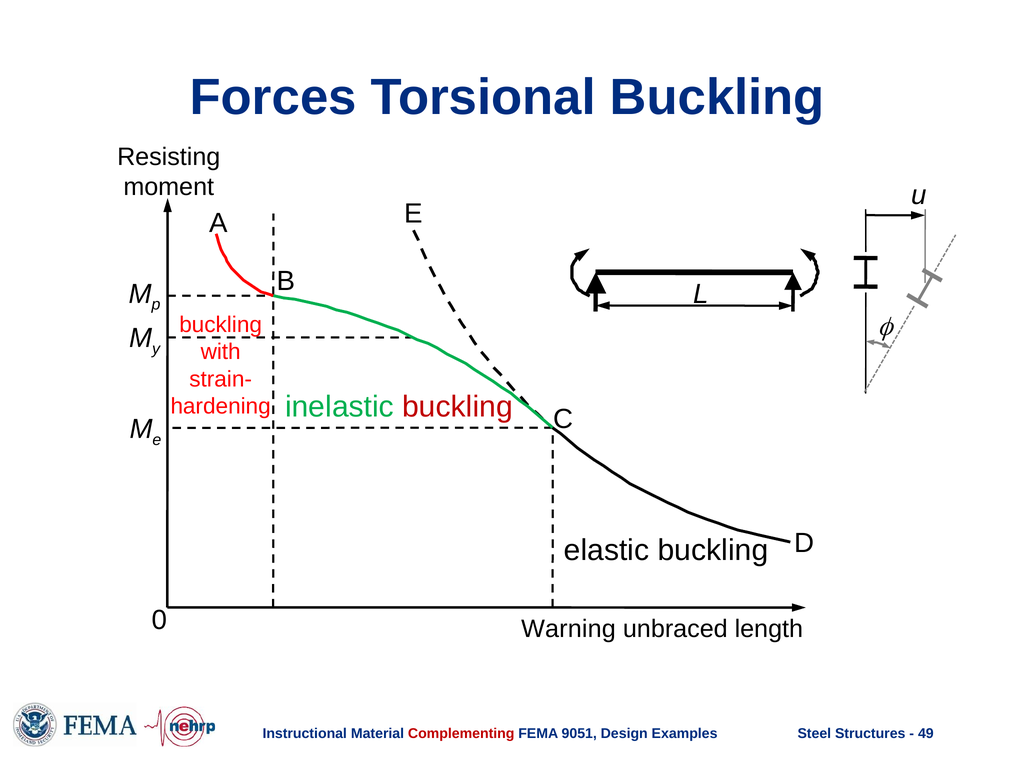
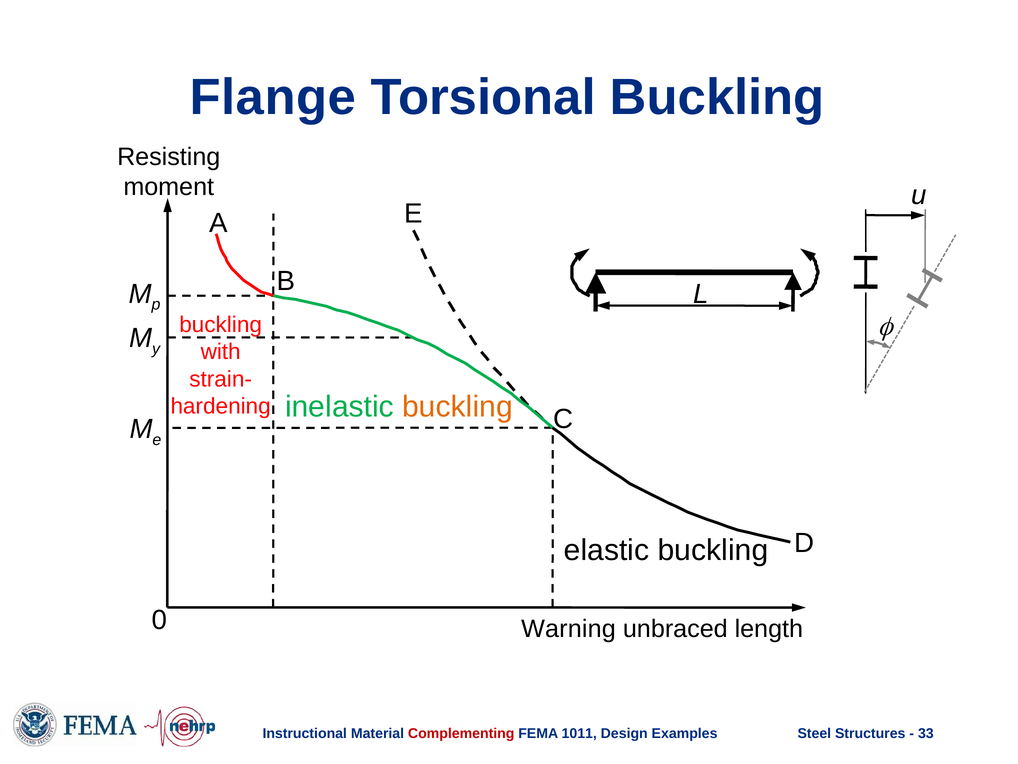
Forces: Forces -> Flange
buckling at (458, 407) colour: red -> orange
9051: 9051 -> 1011
49: 49 -> 33
